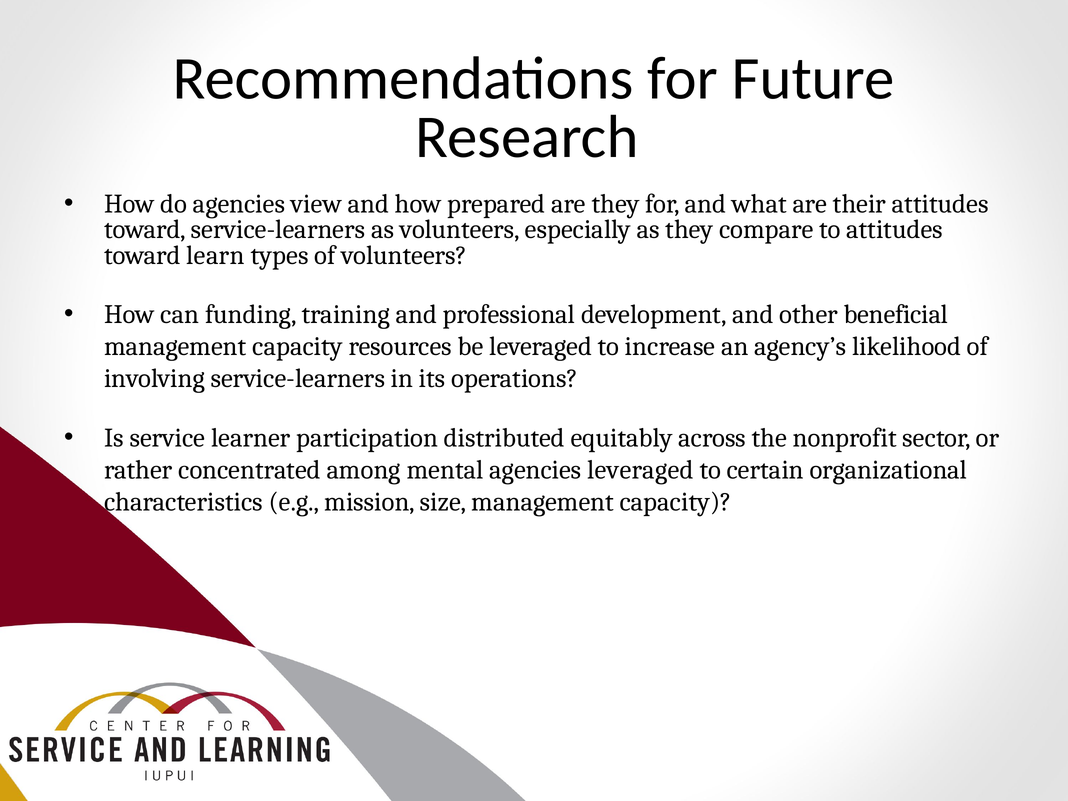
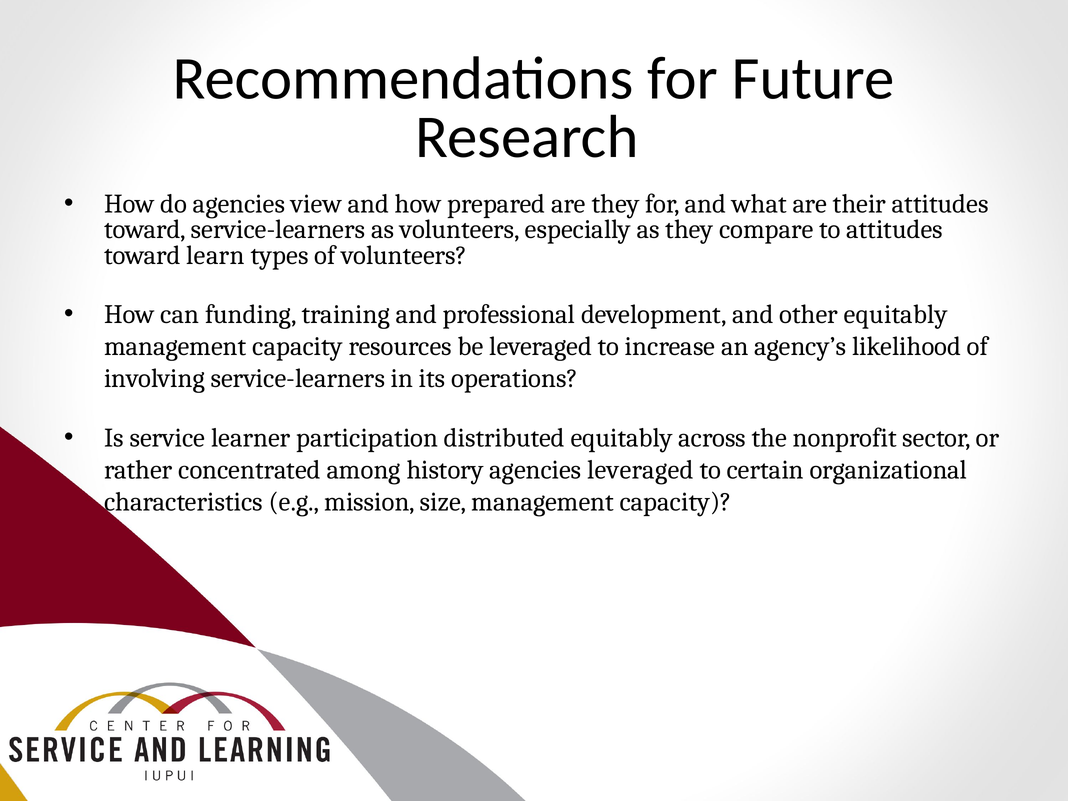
other beneficial: beneficial -> equitably
mental: mental -> history
